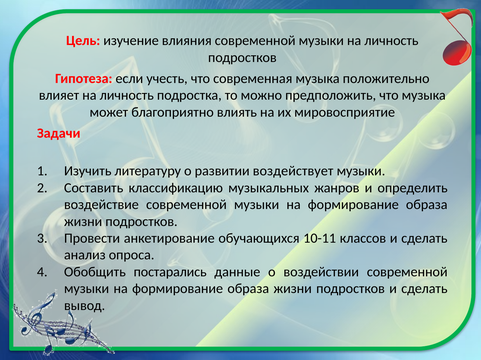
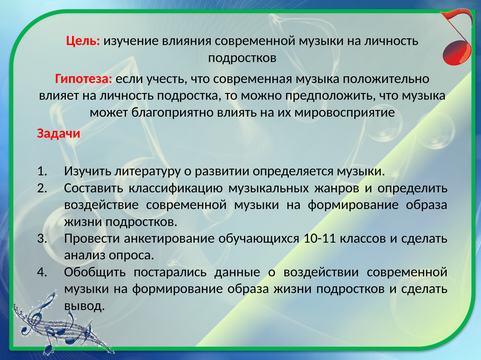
воздействует: воздействует -> определяется
